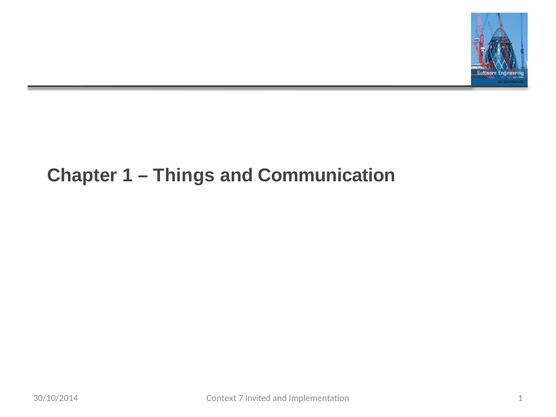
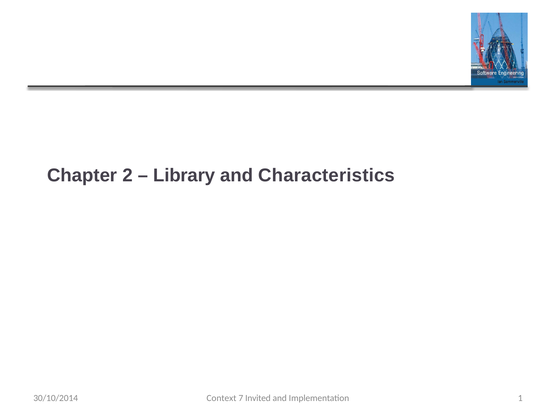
Chapter 1: 1 -> 2
Things: Things -> Library
Communication: Communication -> Characteristics
